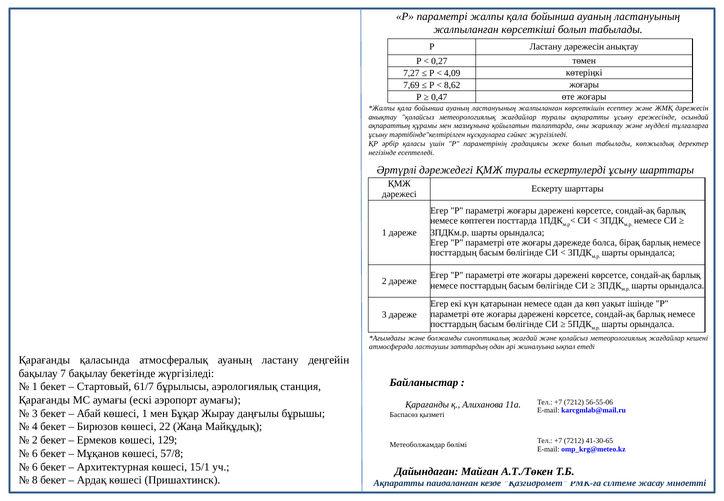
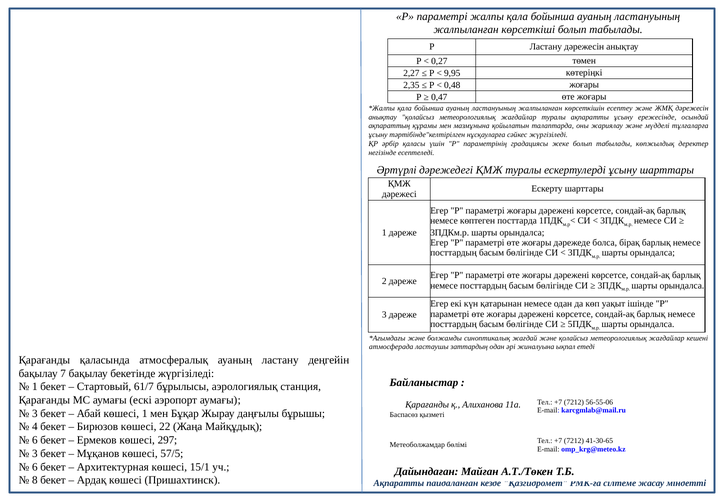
7,27: 7,27 -> 2,27
4,09: 4,09 -> 9,95
7,69: 7,69 -> 2,35
8,62: 8,62 -> 0,48
2 at (35, 440): 2 -> 6
129: 129 -> 297
6 at (35, 454): 6 -> 3
57/8: 57/8 -> 57/5
